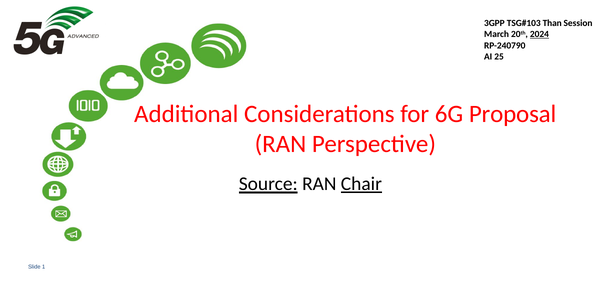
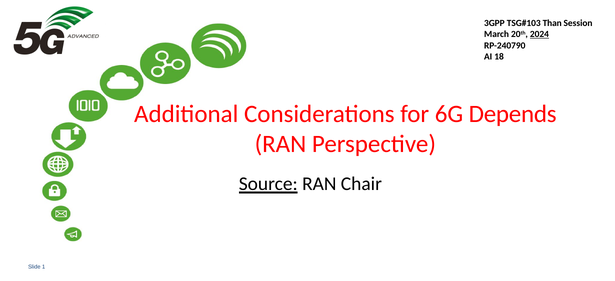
25: 25 -> 18
Proposal: Proposal -> Depends
Chair underline: present -> none
